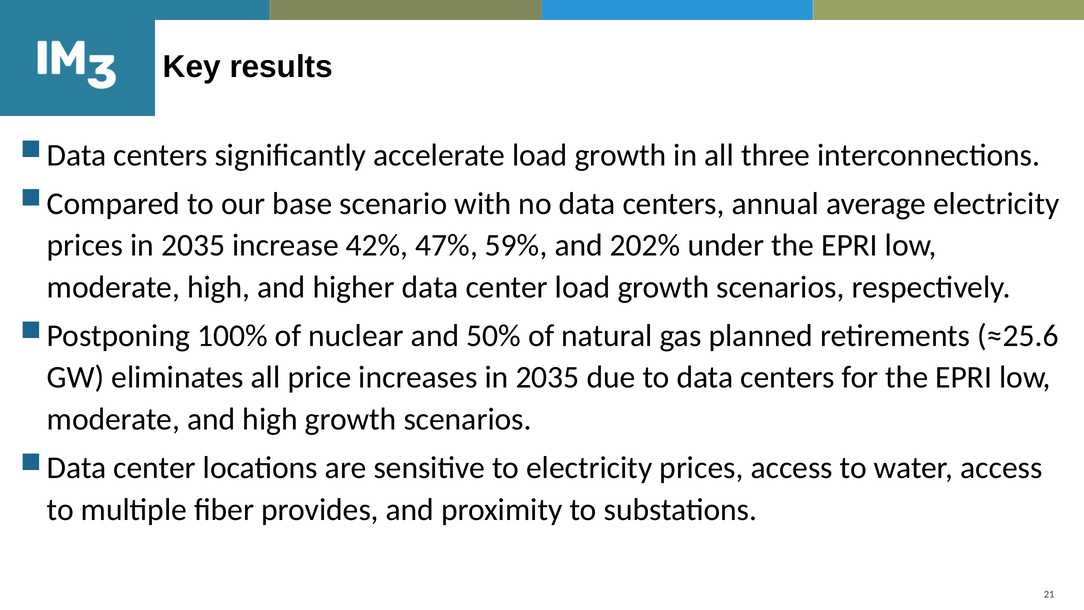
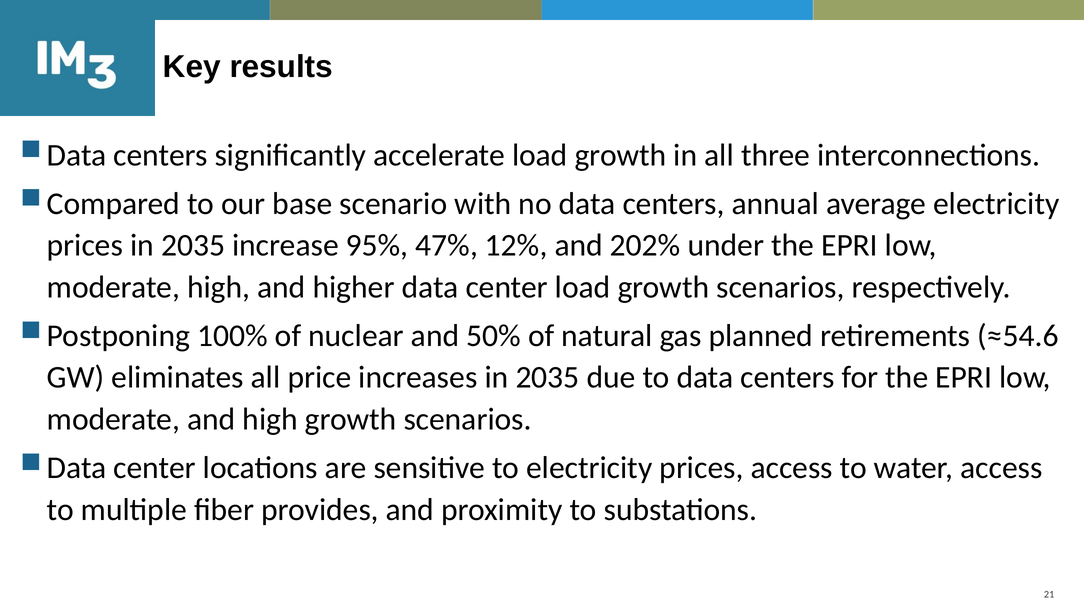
42%: 42% -> 95%
59%: 59% -> 12%
≈25.6: ≈25.6 -> ≈54.6
